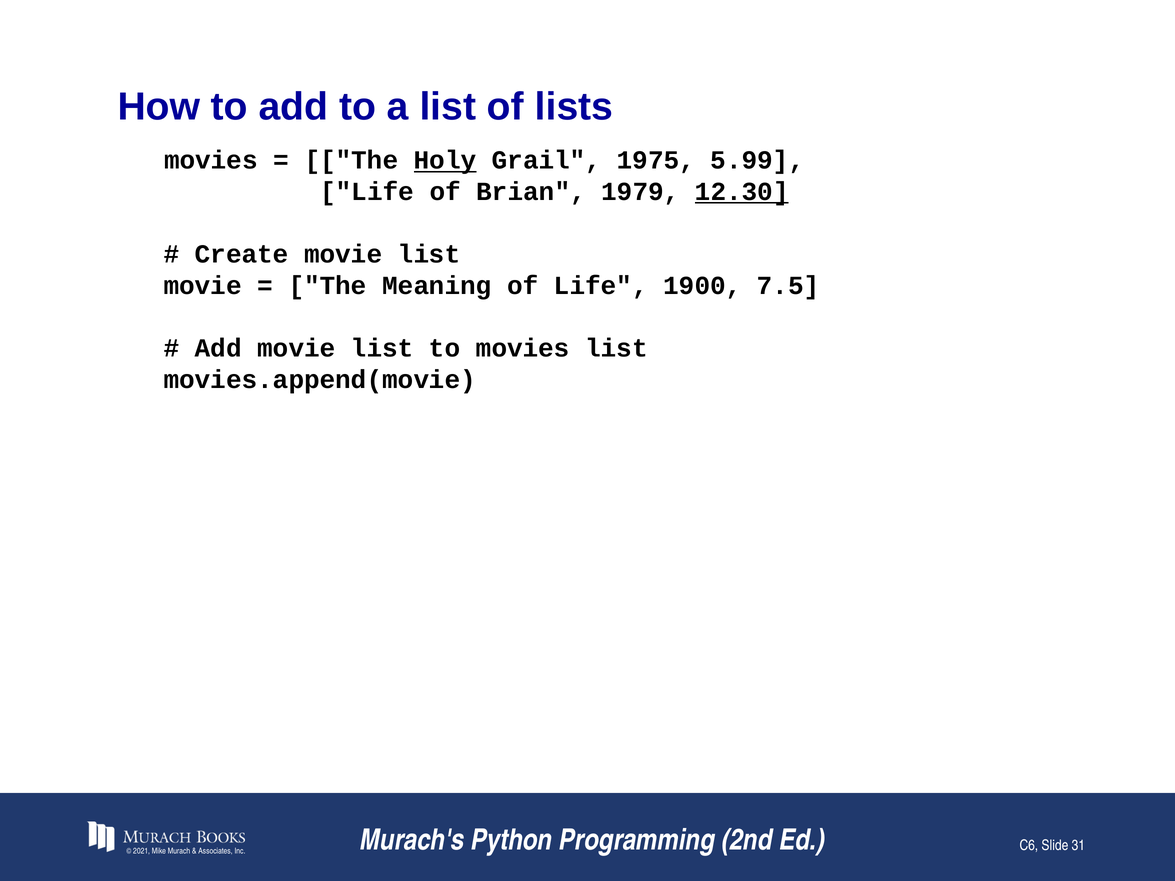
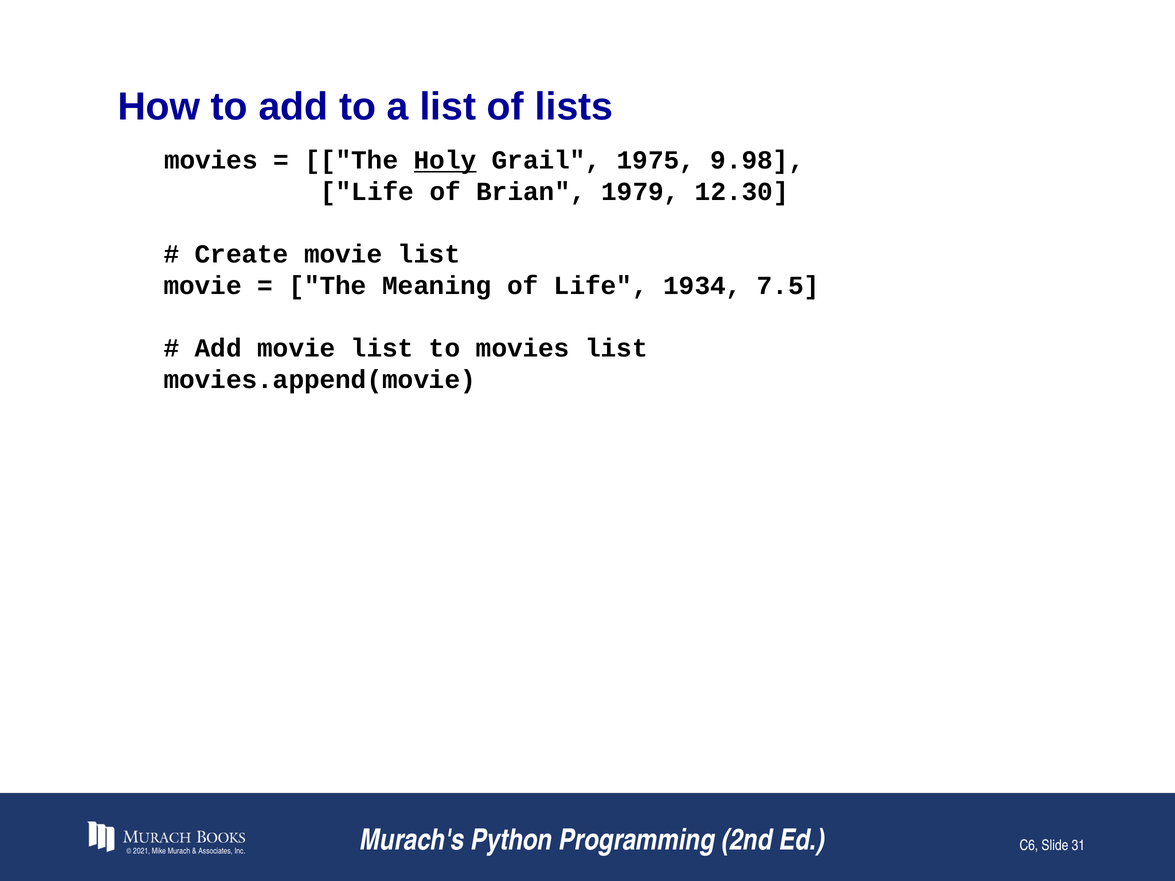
5.99: 5.99 -> 9.98
12.30 underline: present -> none
1900: 1900 -> 1934
